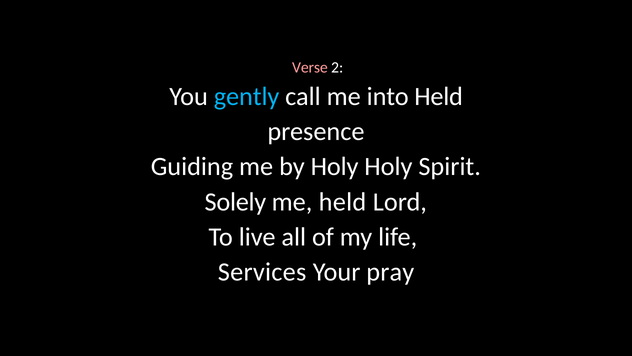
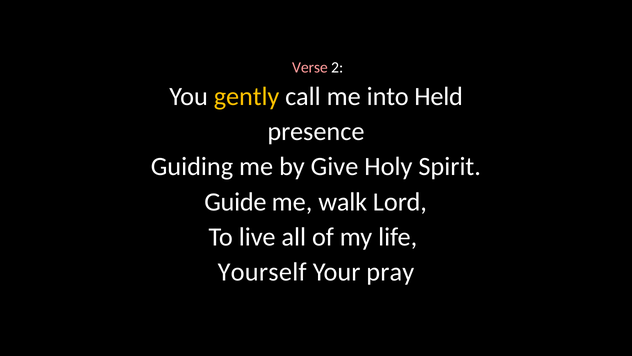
gently colour: light blue -> yellow
by Holy: Holy -> Give
Solely: Solely -> Guide
me held: held -> walk
Services: Services -> Yourself
